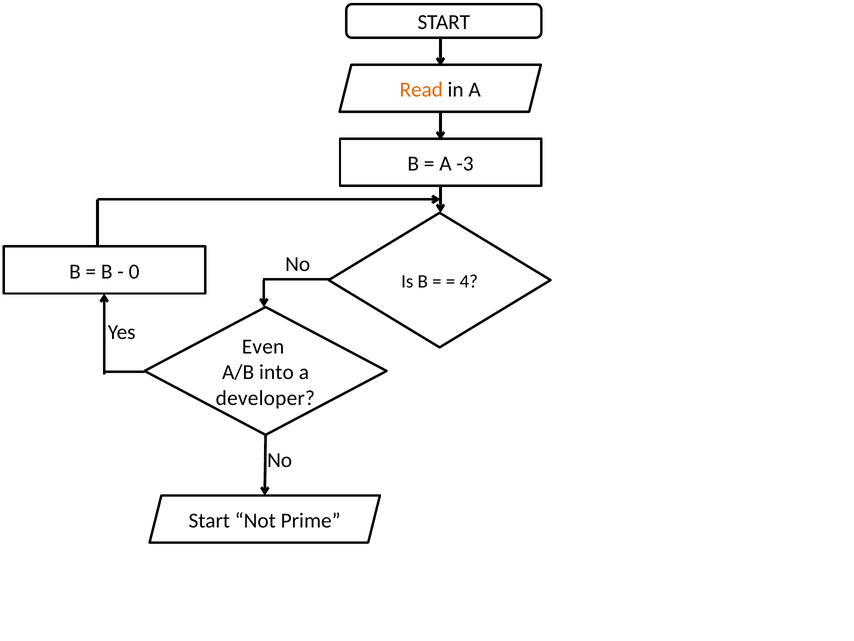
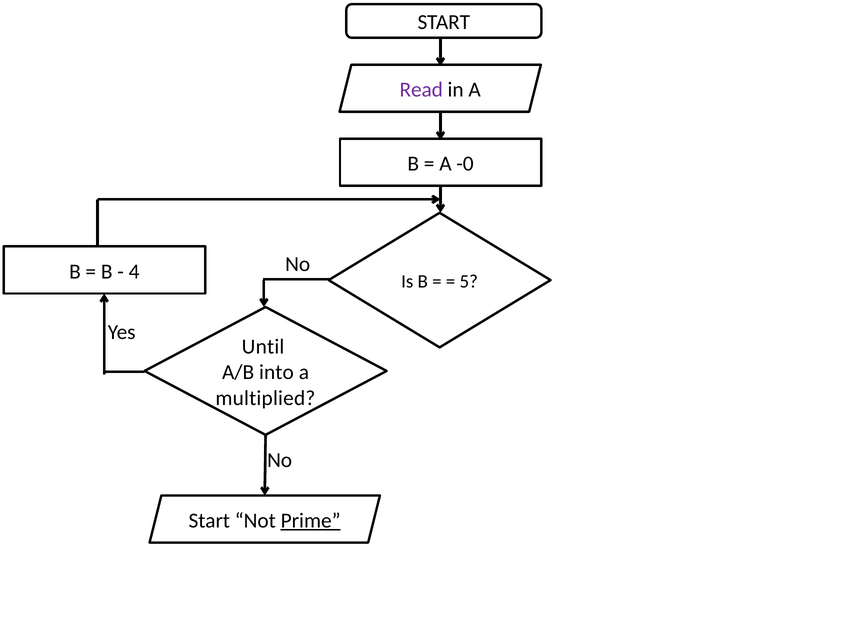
Read colour: orange -> purple
-3: -3 -> -0
0: 0 -> 4
4: 4 -> 5
Even: Even -> Until
developer: developer -> multiplied
Prime underline: none -> present
